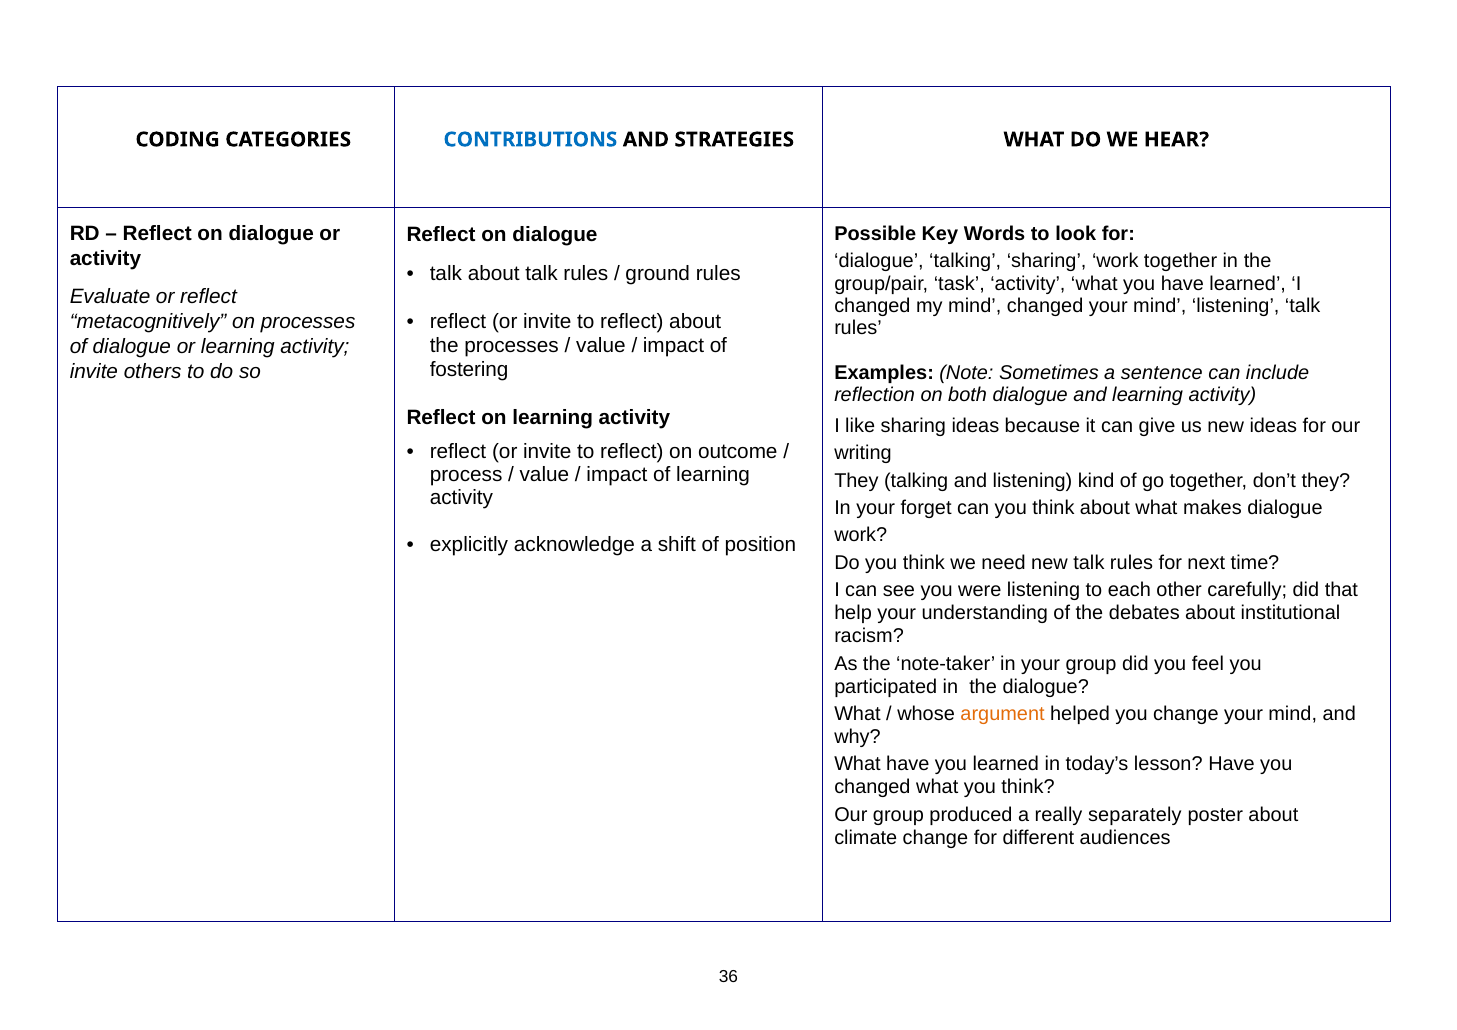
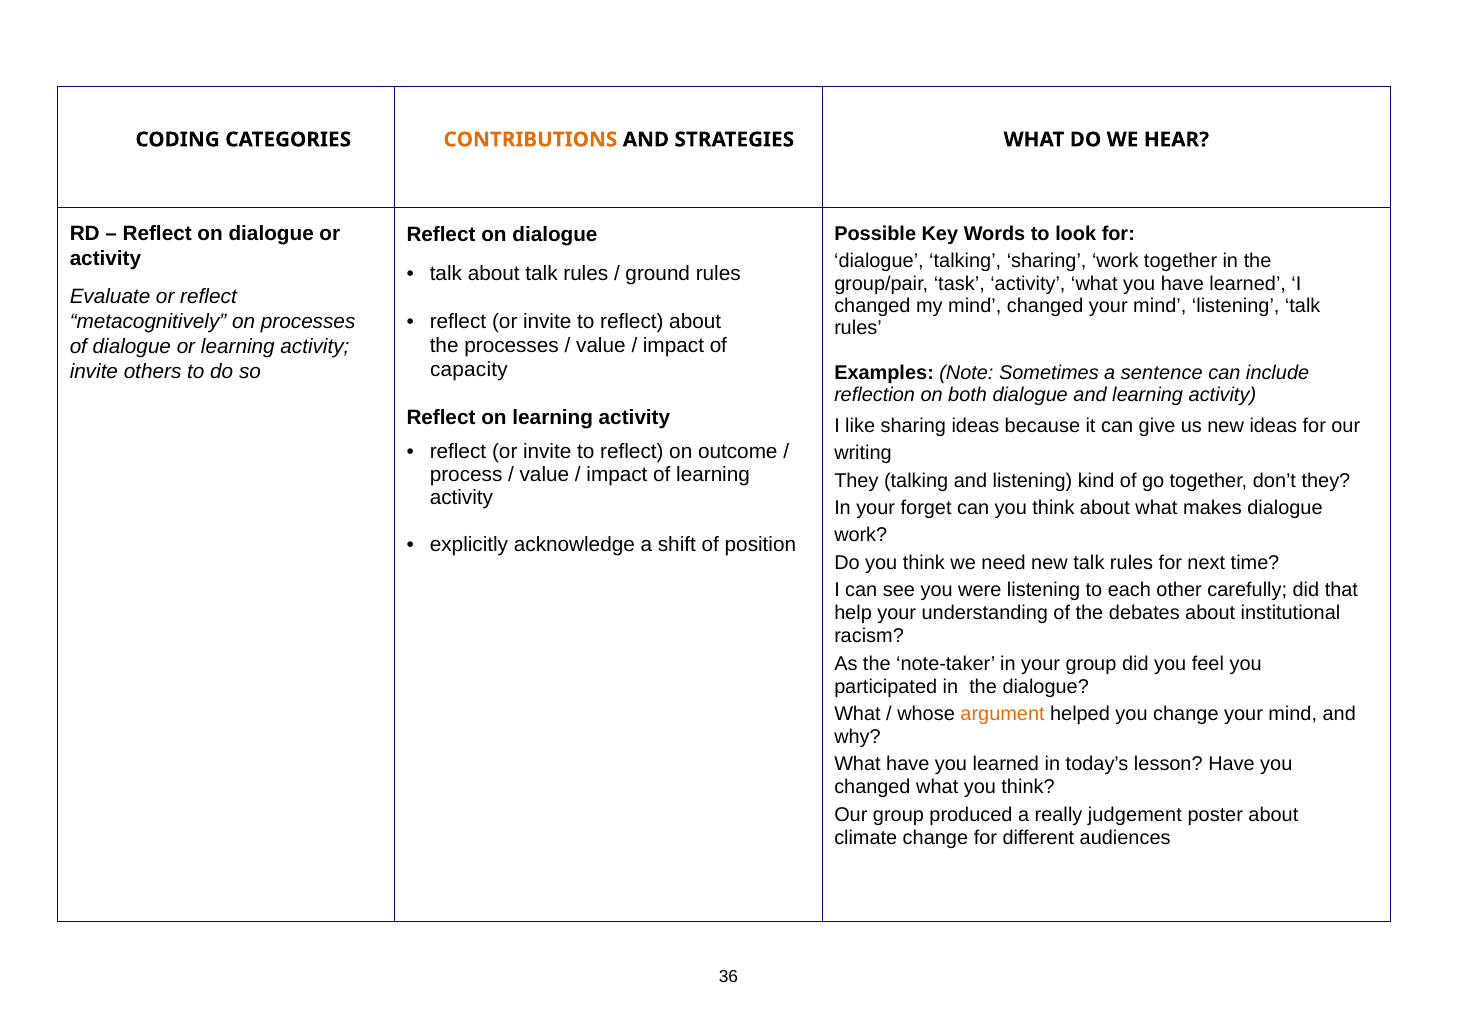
CONTRIBUTIONS colour: blue -> orange
fostering: fostering -> capacity
separately: separately -> judgement
